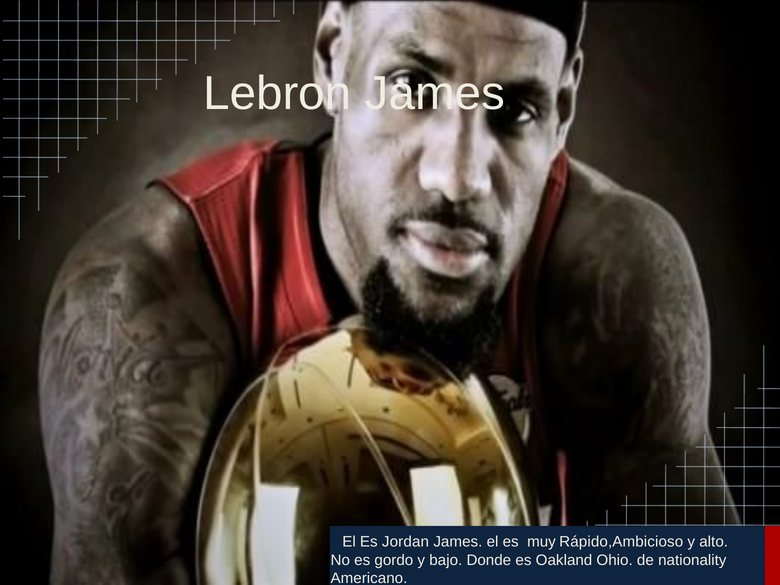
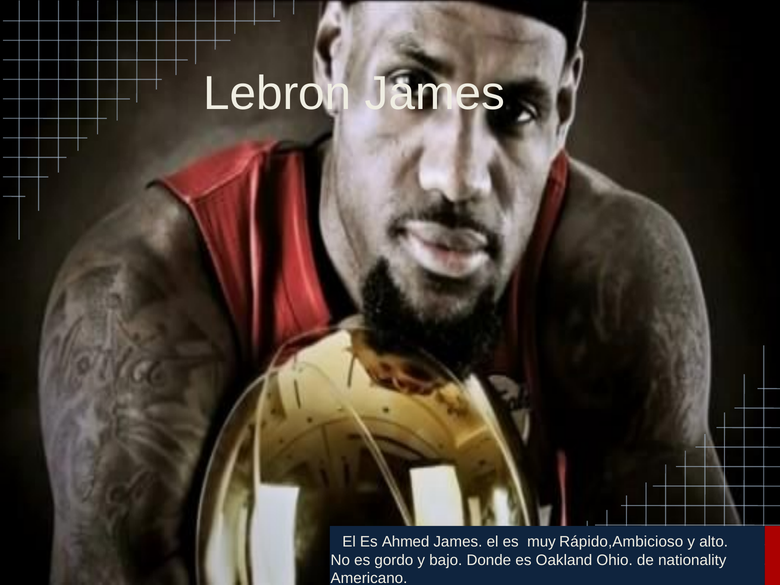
Jordan: Jordan -> Ahmed
